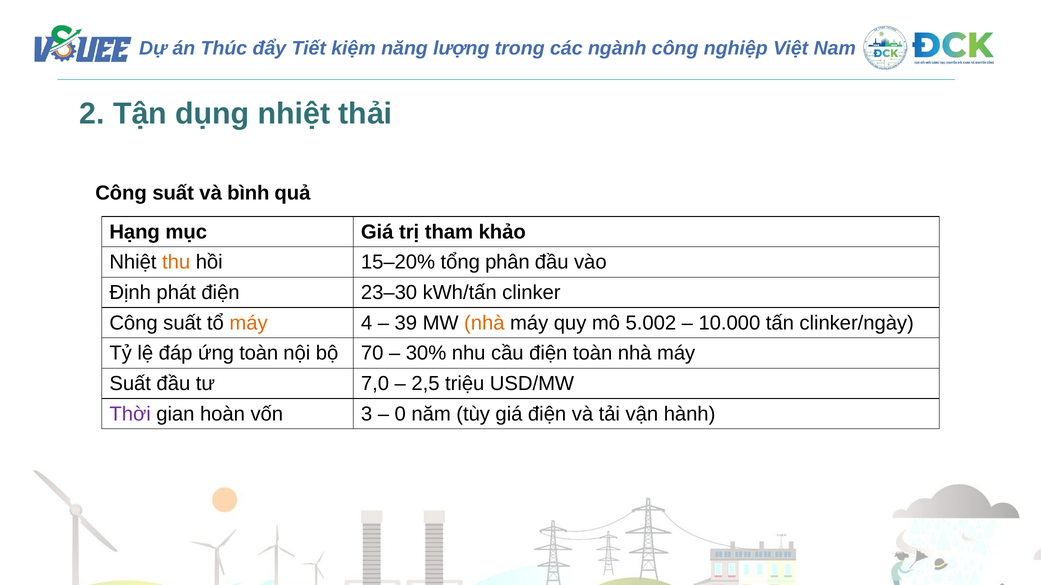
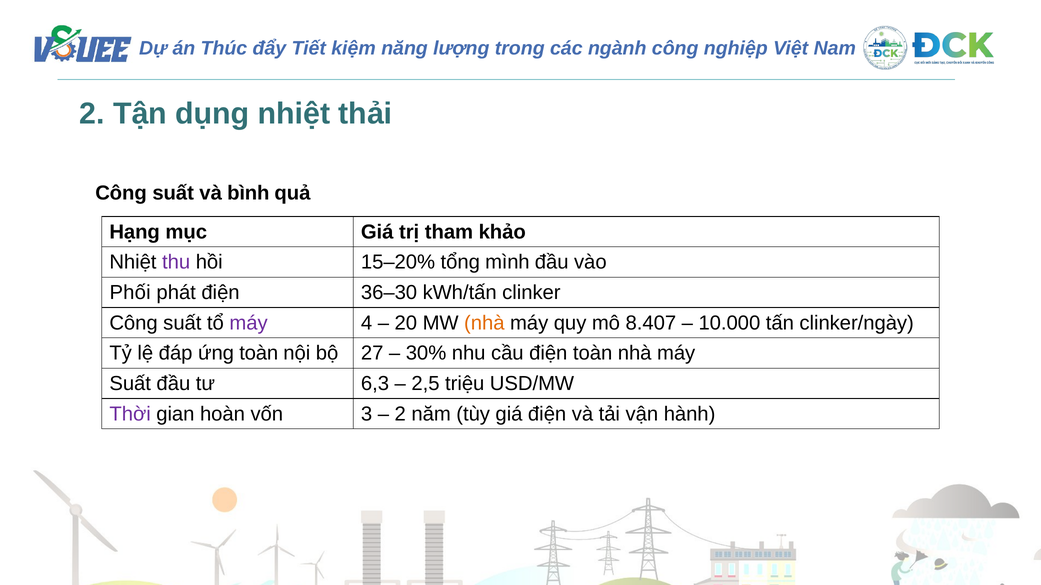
thu colour: orange -> purple
phân: phân -> mình
Định: Định -> Phối
23–30: 23–30 -> 36–30
máy at (249, 323) colour: orange -> purple
39: 39 -> 20
5.002: 5.002 -> 8.407
70: 70 -> 27
7,0: 7,0 -> 6,3
0 at (400, 414): 0 -> 2
